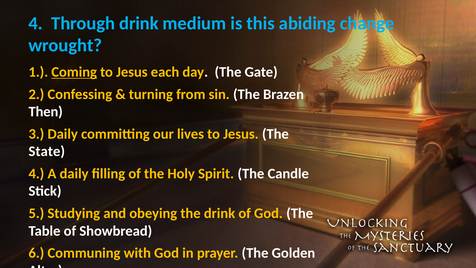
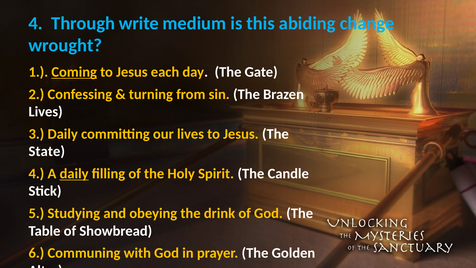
Through drink: drink -> write
Then at (46, 112): Then -> Lives
daily at (74, 174) underline: none -> present
